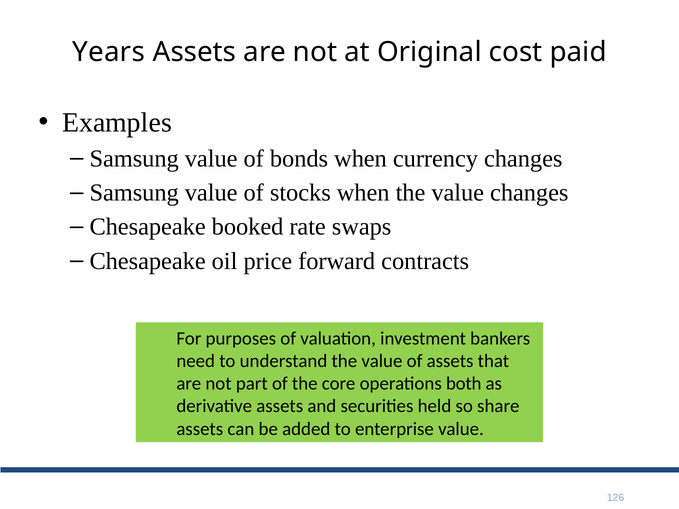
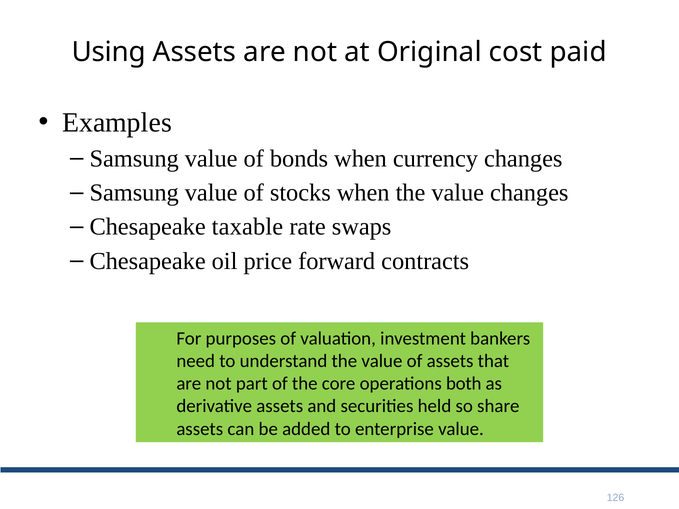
Years: Years -> Using
booked: booked -> taxable
